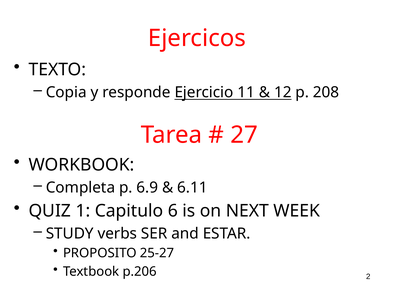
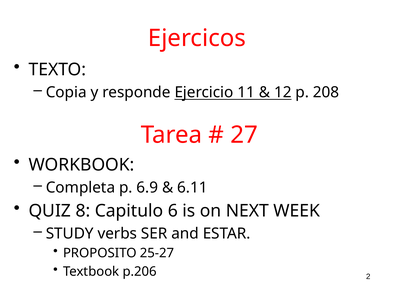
1: 1 -> 8
